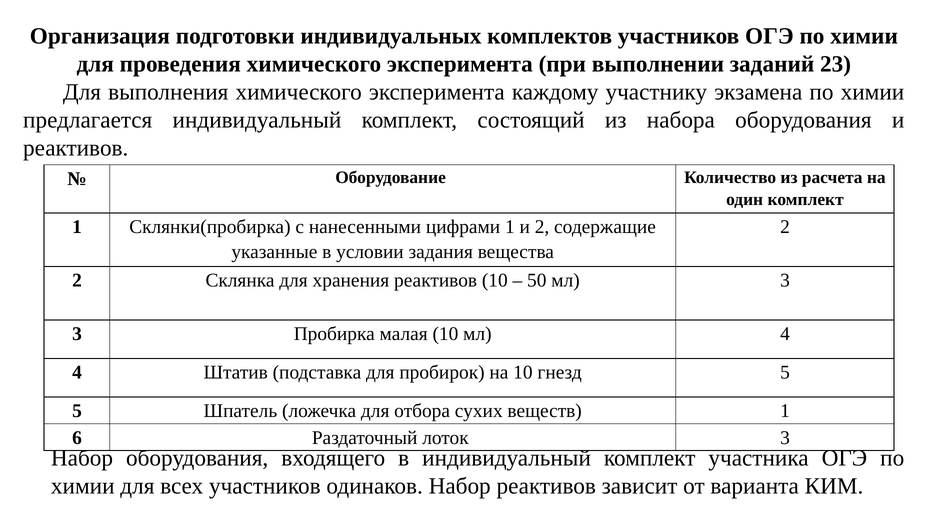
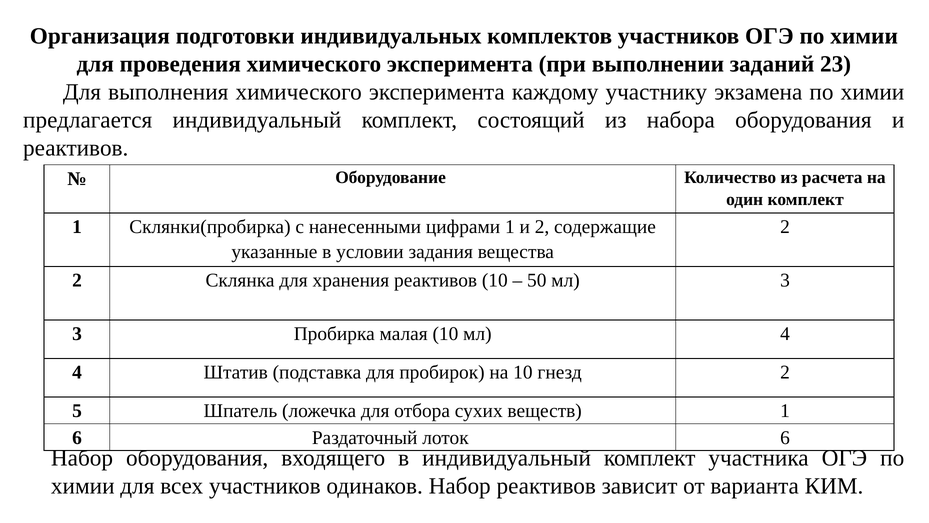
гнезд 5: 5 -> 2
лоток 3: 3 -> 6
